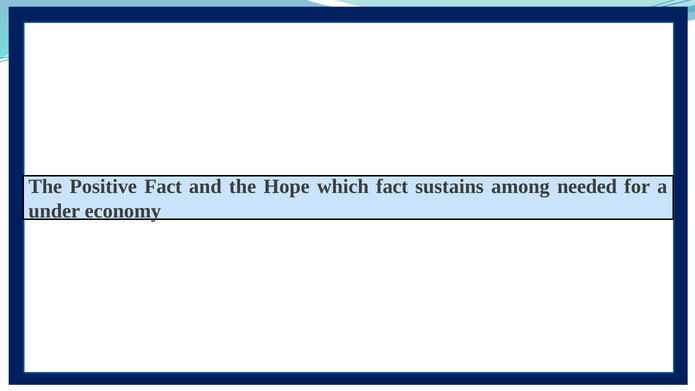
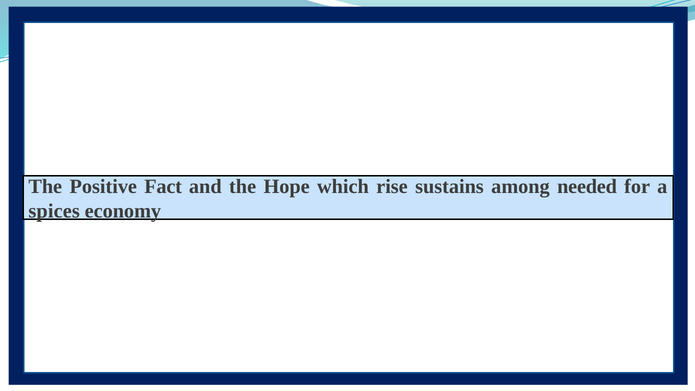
which fact: fact -> rise
under: under -> spices
